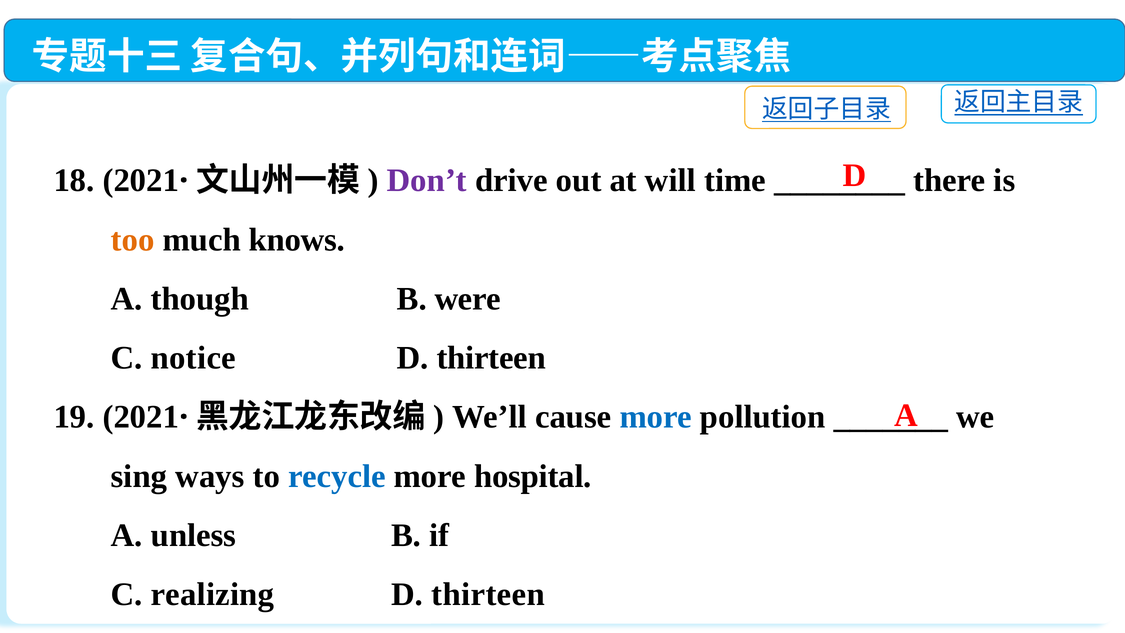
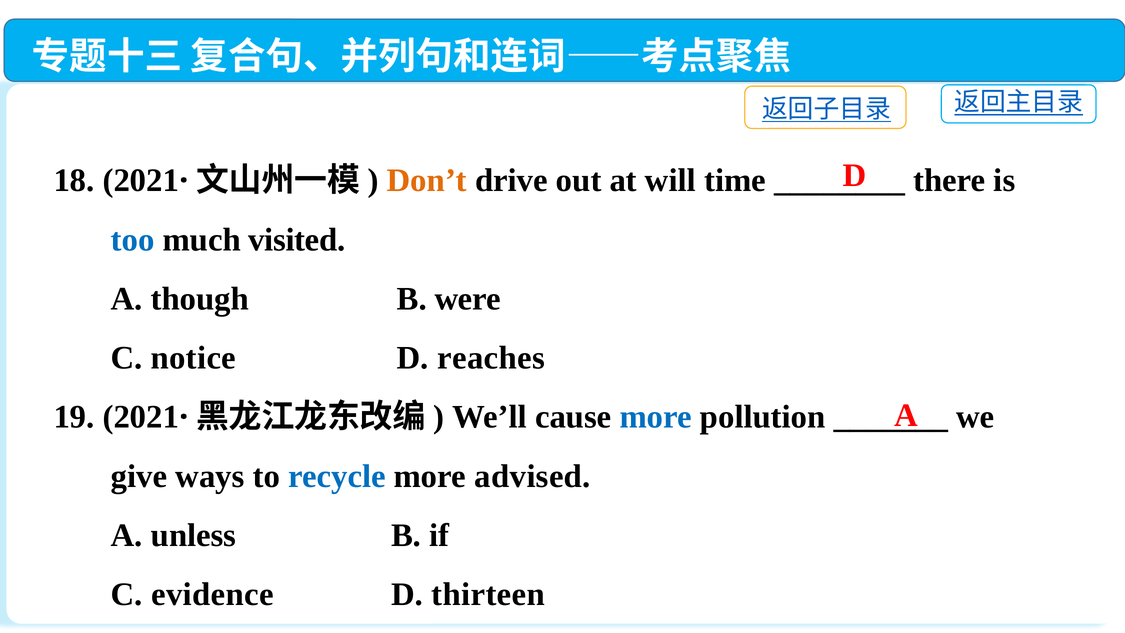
Don’t colour: purple -> orange
too colour: orange -> blue
knows: knows -> visited
thirteen at (491, 358): thirteen -> reaches
sing: sing -> give
hospital: hospital -> advised
realizing: realizing -> evidence
